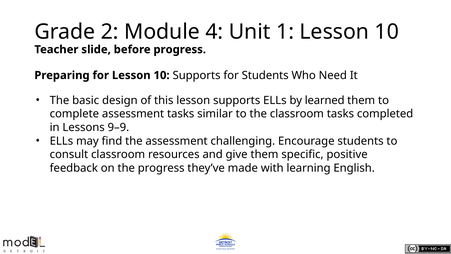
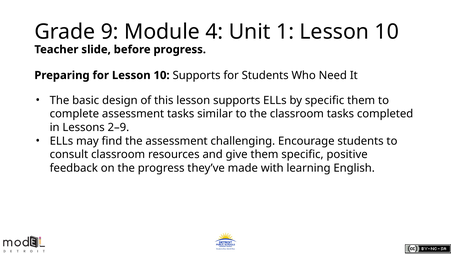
2: 2 -> 9
by learned: learned -> specific
9–9: 9–9 -> 2–9
